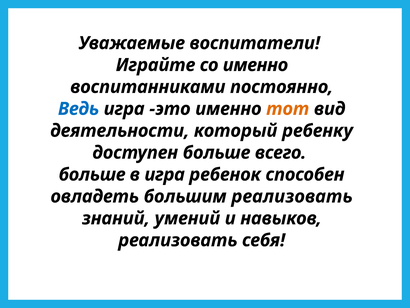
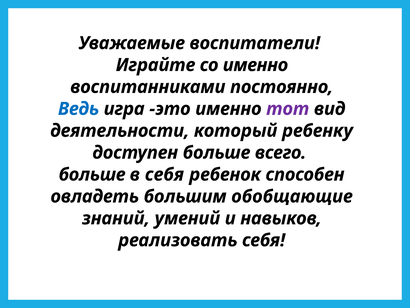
тот colour: orange -> purple
в игра: игра -> себя
большим реализовать: реализовать -> обобщающие
